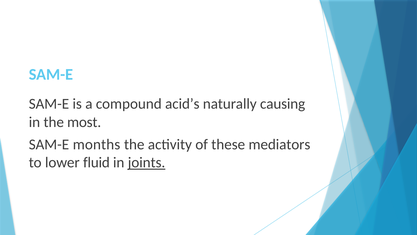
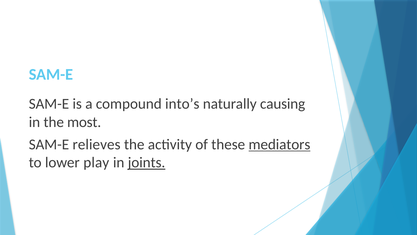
acid’s: acid’s -> into’s
months: months -> relieves
mediators underline: none -> present
fluid: fluid -> play
